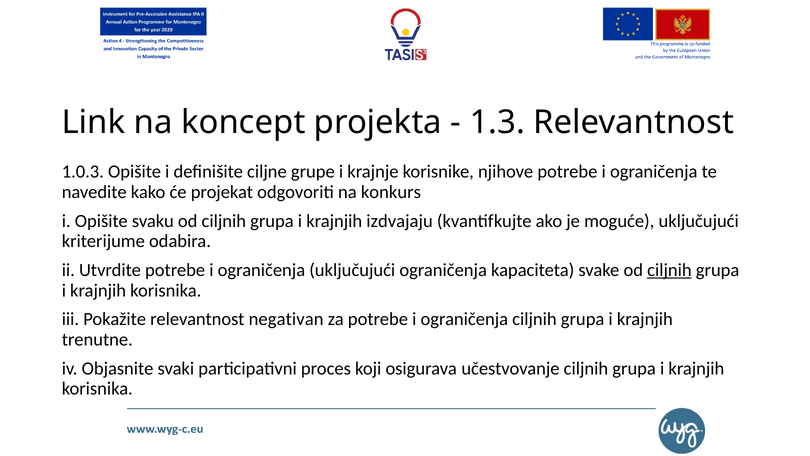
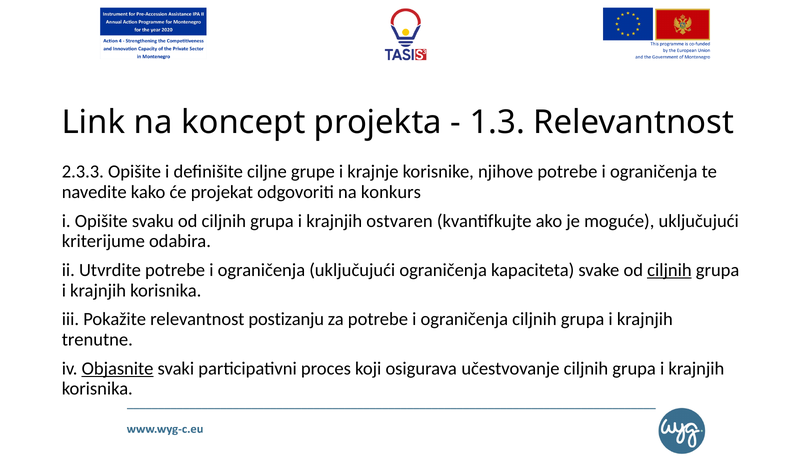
1.0.3: 1.0.3 -> 2.3.3
izdvajaju: izdvajaju -> ostvaren
negativan: negativan -> postizanju
Objasnite underline: none -> present
